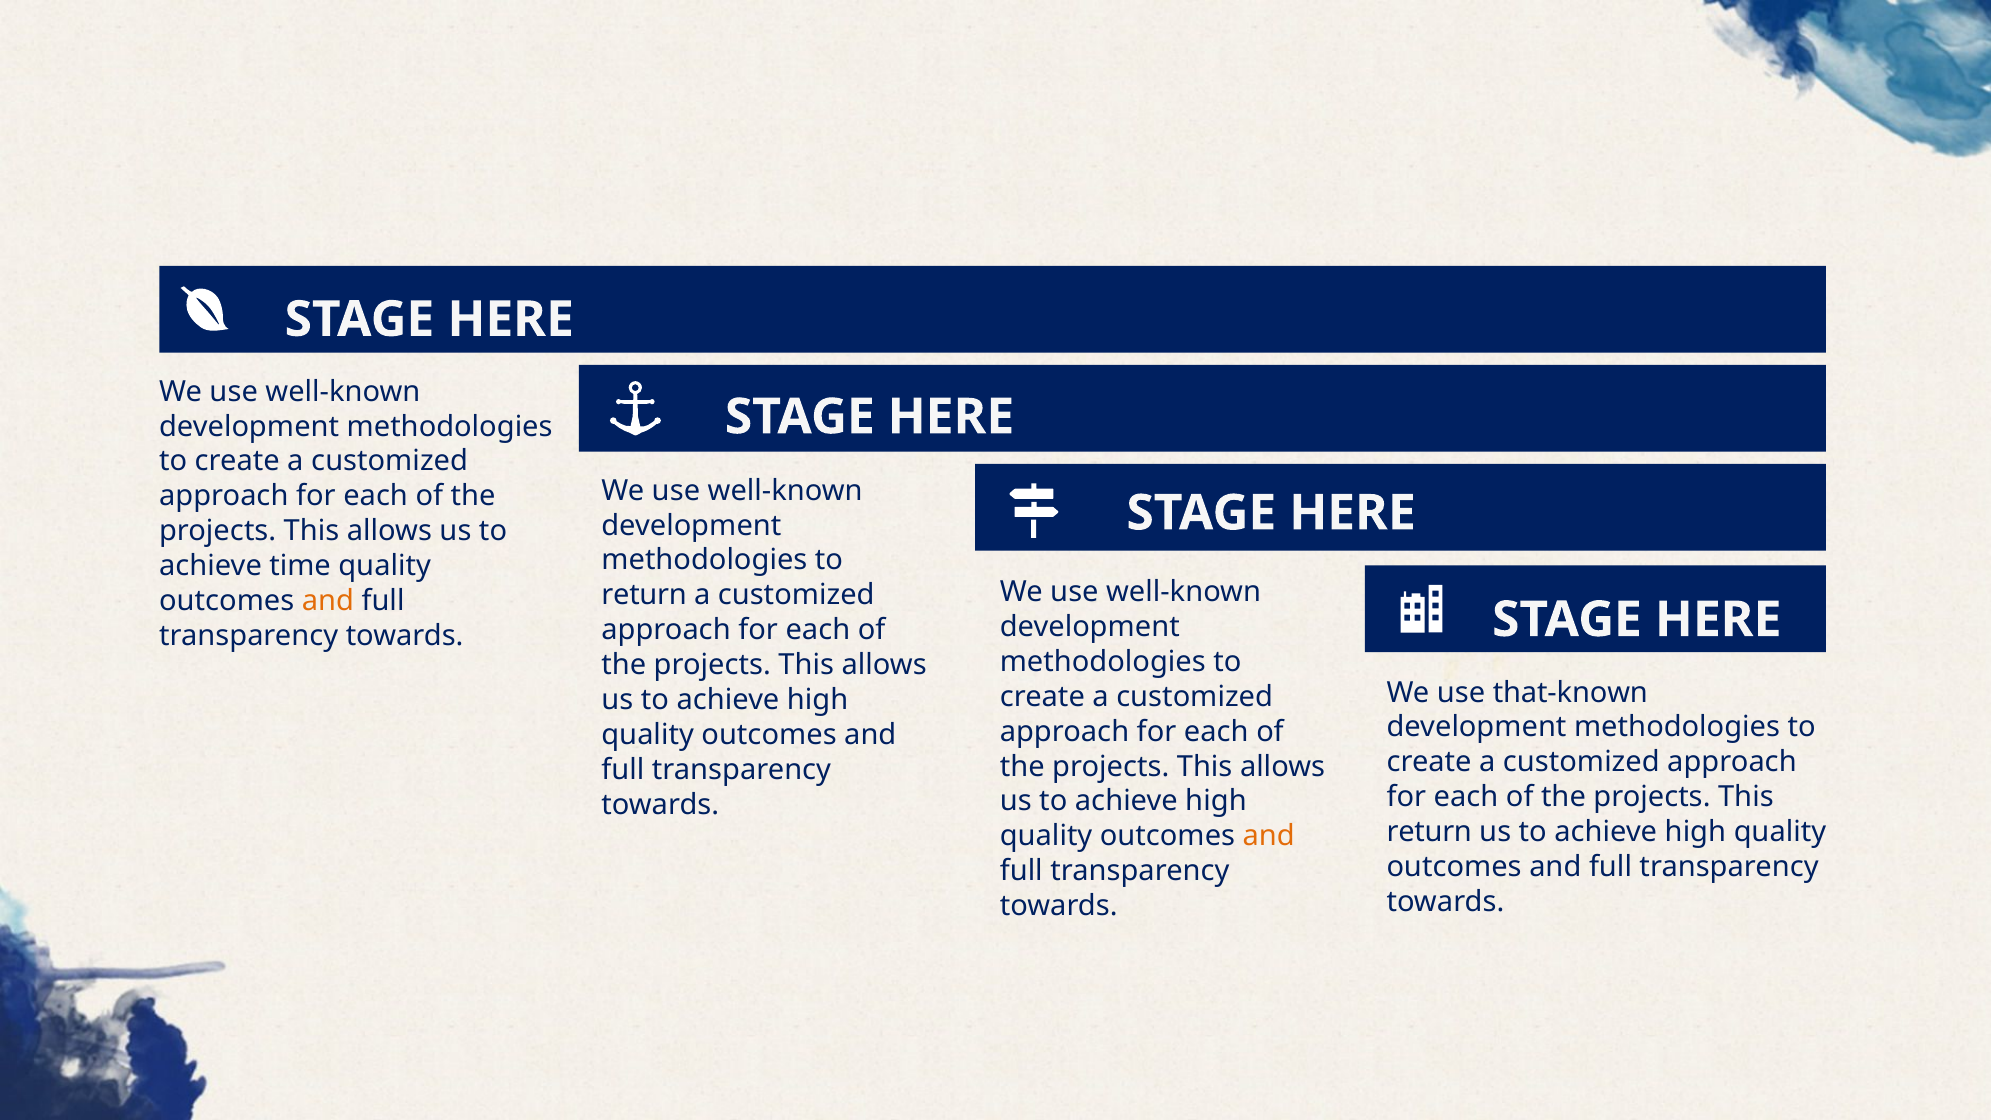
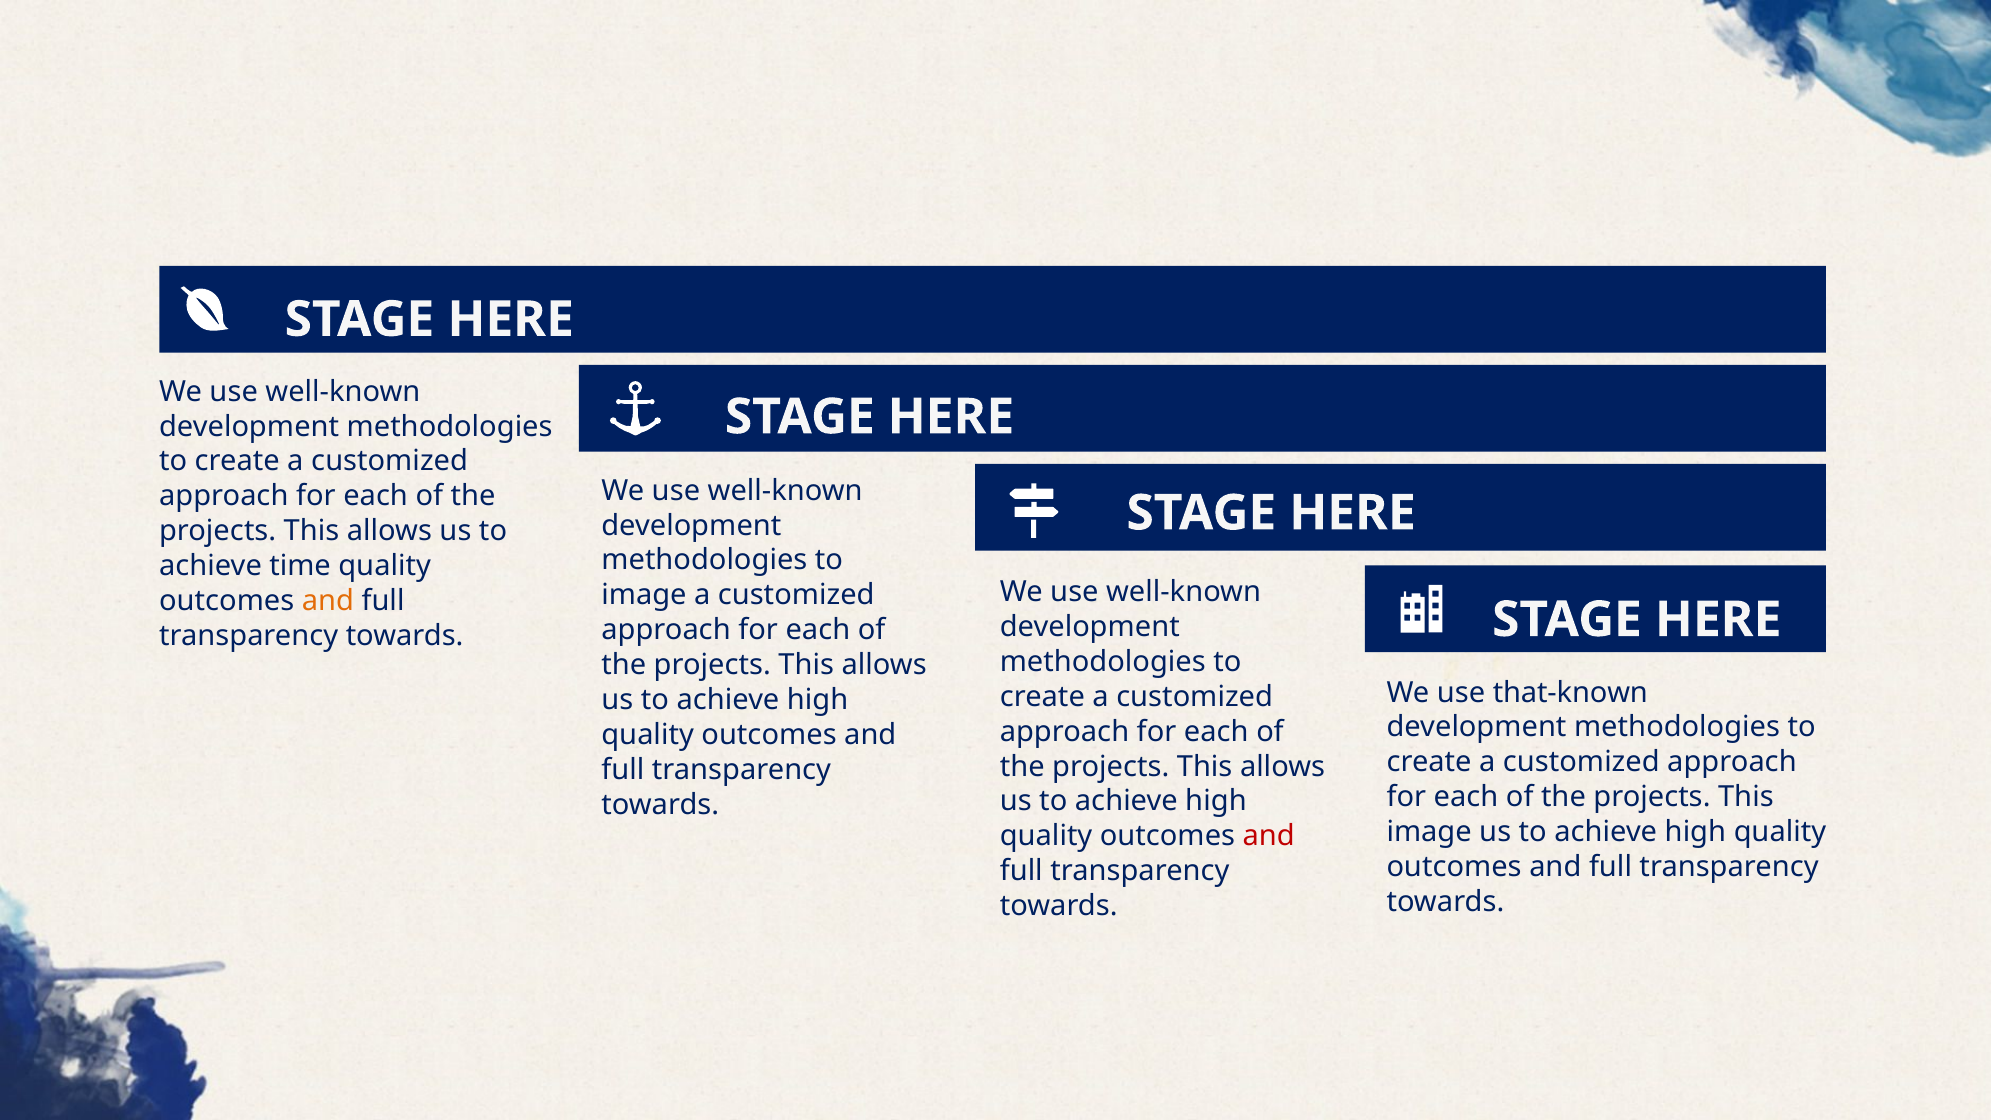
return at (644, 595): return -> image
return at (1429, 832): return -> image
and at (1269, 836) colour: orange -> red
